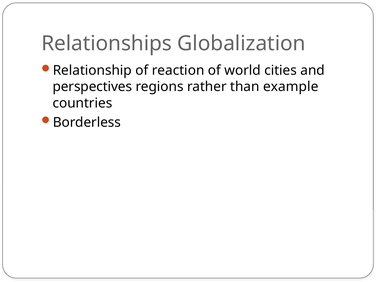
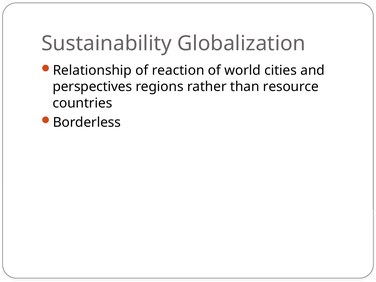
Relationships: Relationships -> Sustainability
example: example -> resource
